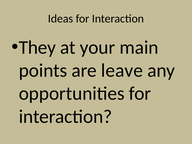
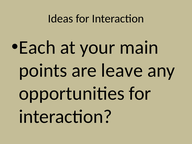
They: They -> Each
